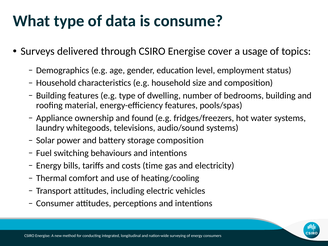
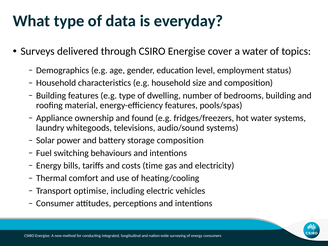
consume: consume -> everyday
a usage: usage -> water
Transport attitudes: attitudes -> optimise
